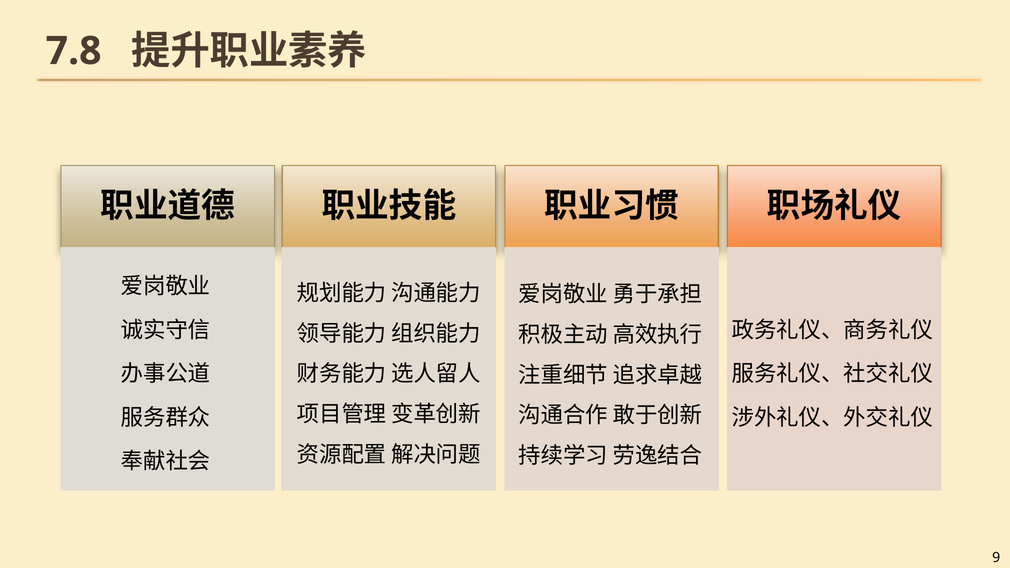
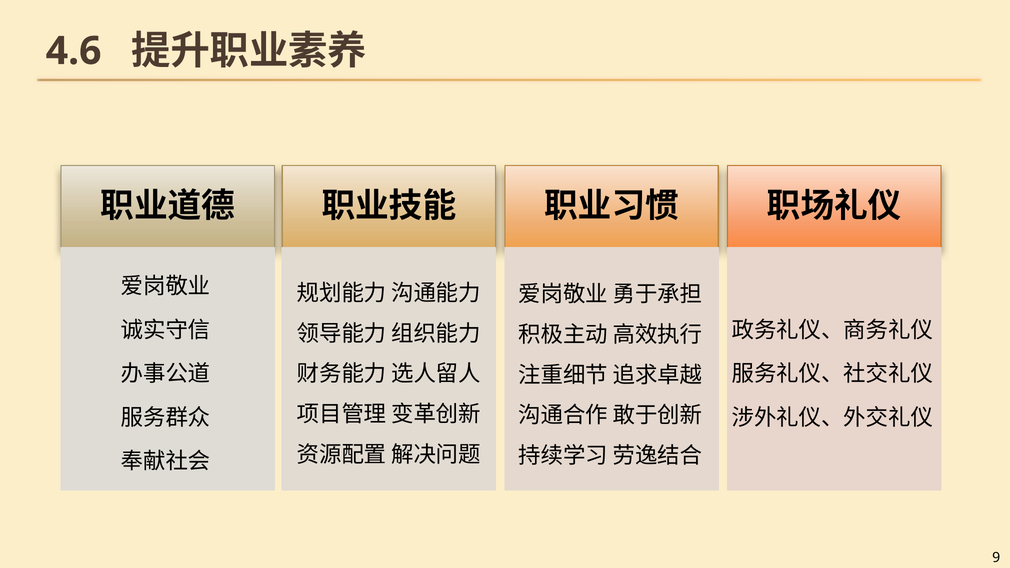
7.8: 7.8 -> 4.6
